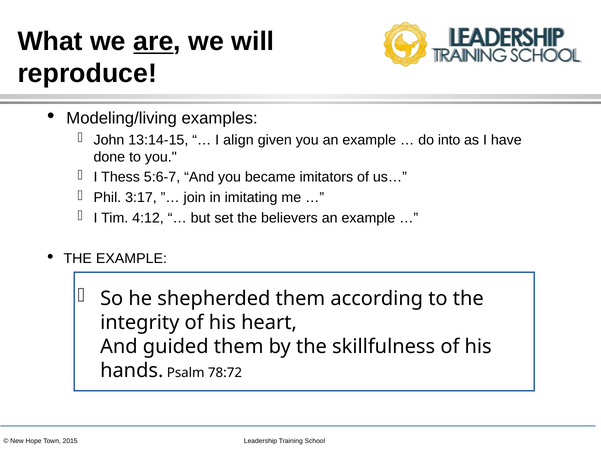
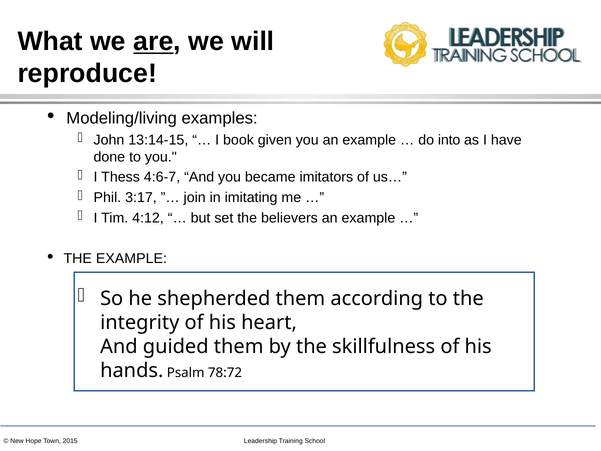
align: align -> book
5:6-7: 5:6-7 -> 4:6-7
